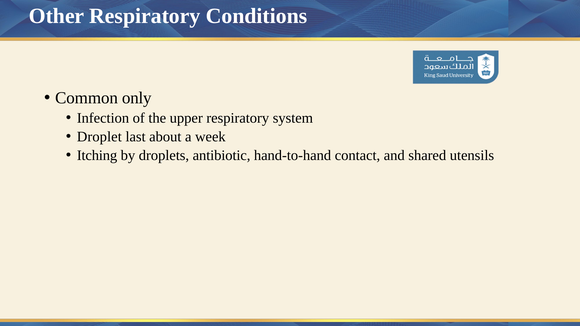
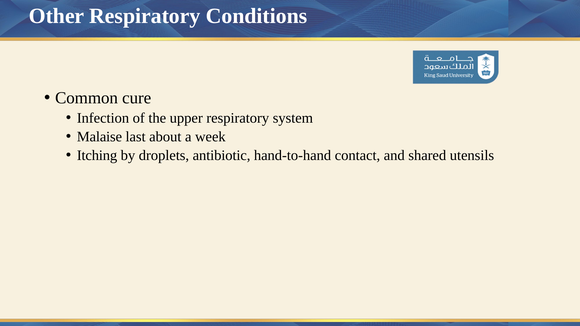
only: only -> cure
Droplet: Droplet -> Malaise
